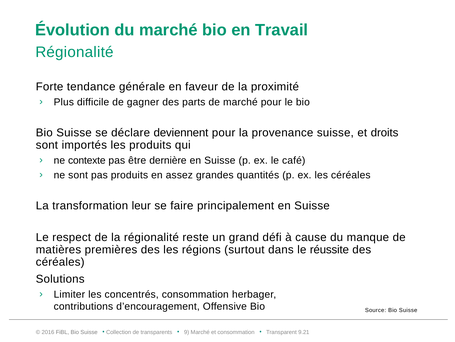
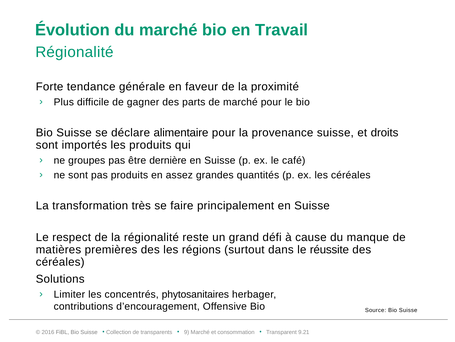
deviennent: deviennent -> alimentaire
contexte: contexte -> groupes
leur: leur -> très
concentrés consommation: consommation -> phytosanitaires
